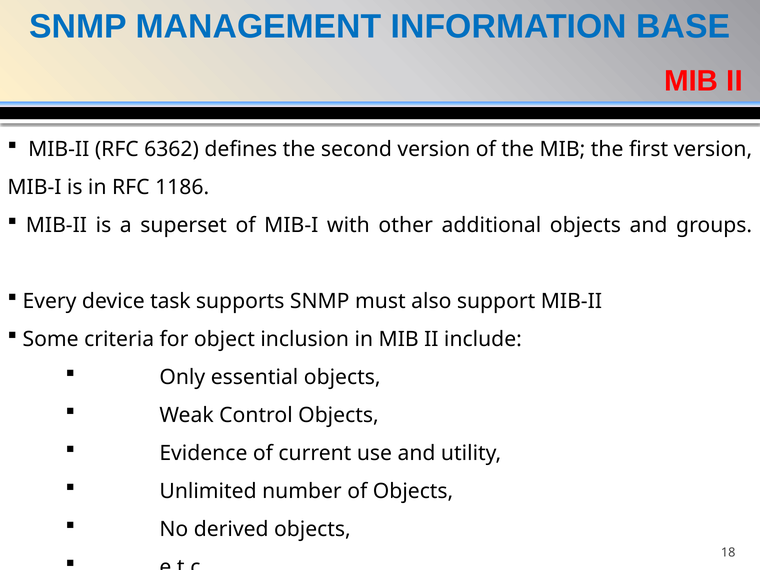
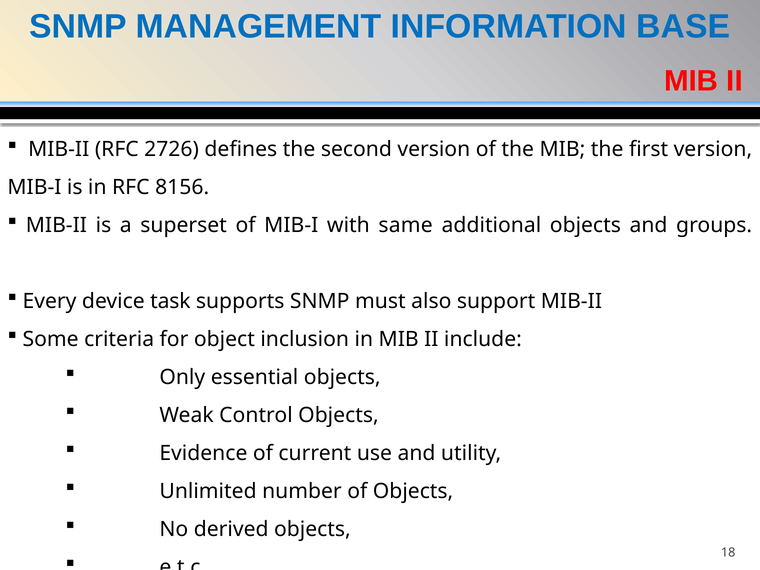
6362: 6362 -> 2726
1186: 1186 -> 8156
other: other -> same
